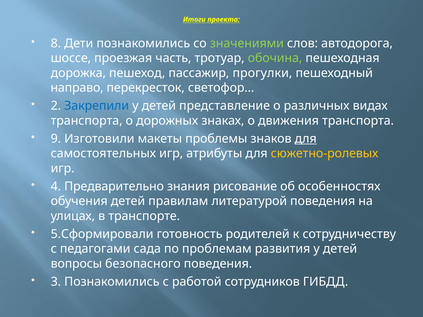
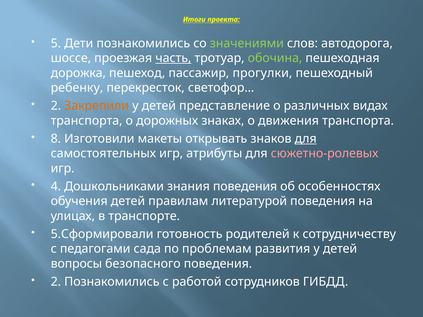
8: 8 -> 5
часть underline: none -> present
направо: направо -> ребенку
Закрепили colour: blue -> orange
9: 9 -> 8
проблемы: проблемы -> открывать
сюжетно-ролевых colour: yellow -> pink
Предварительно: Предварительно -> Дошкольниками
знания рисование: рисование -> поведения
3 at (56, 282): 3 -> 2
